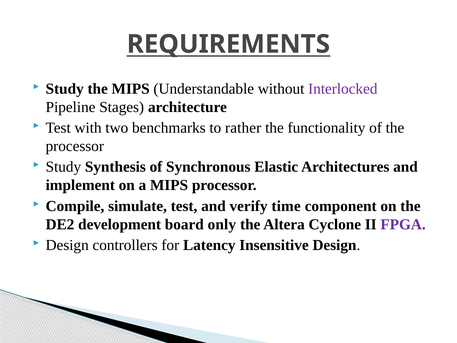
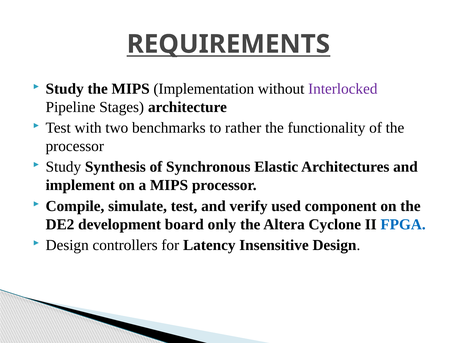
Understandable: Understandable -> Implementation
time: time -> used
FPGA colour: purple -> blue
